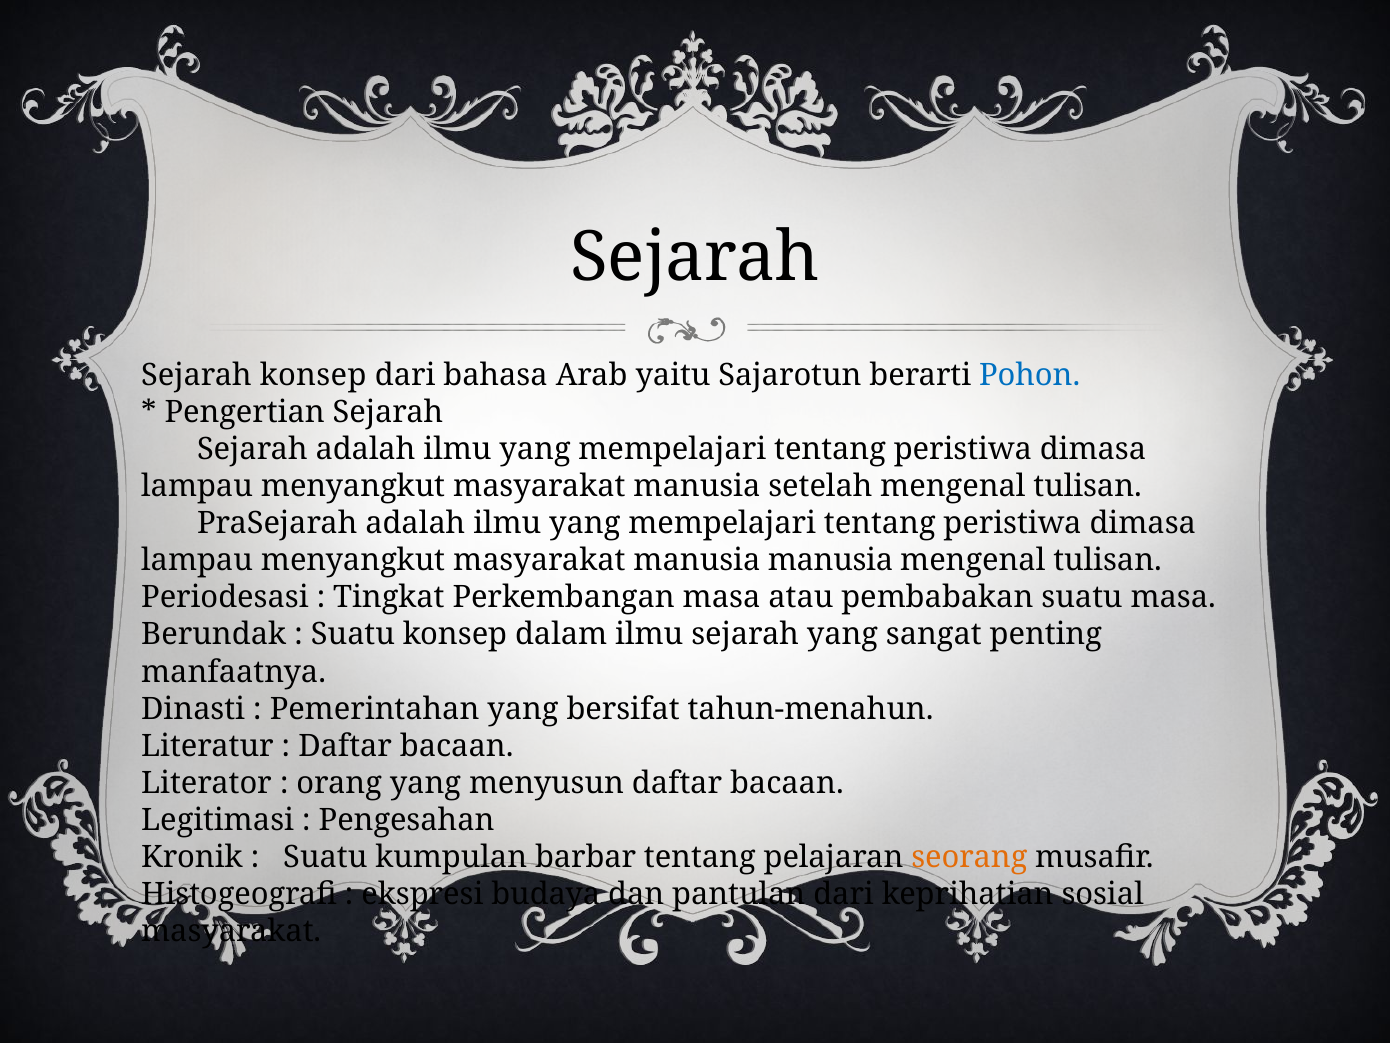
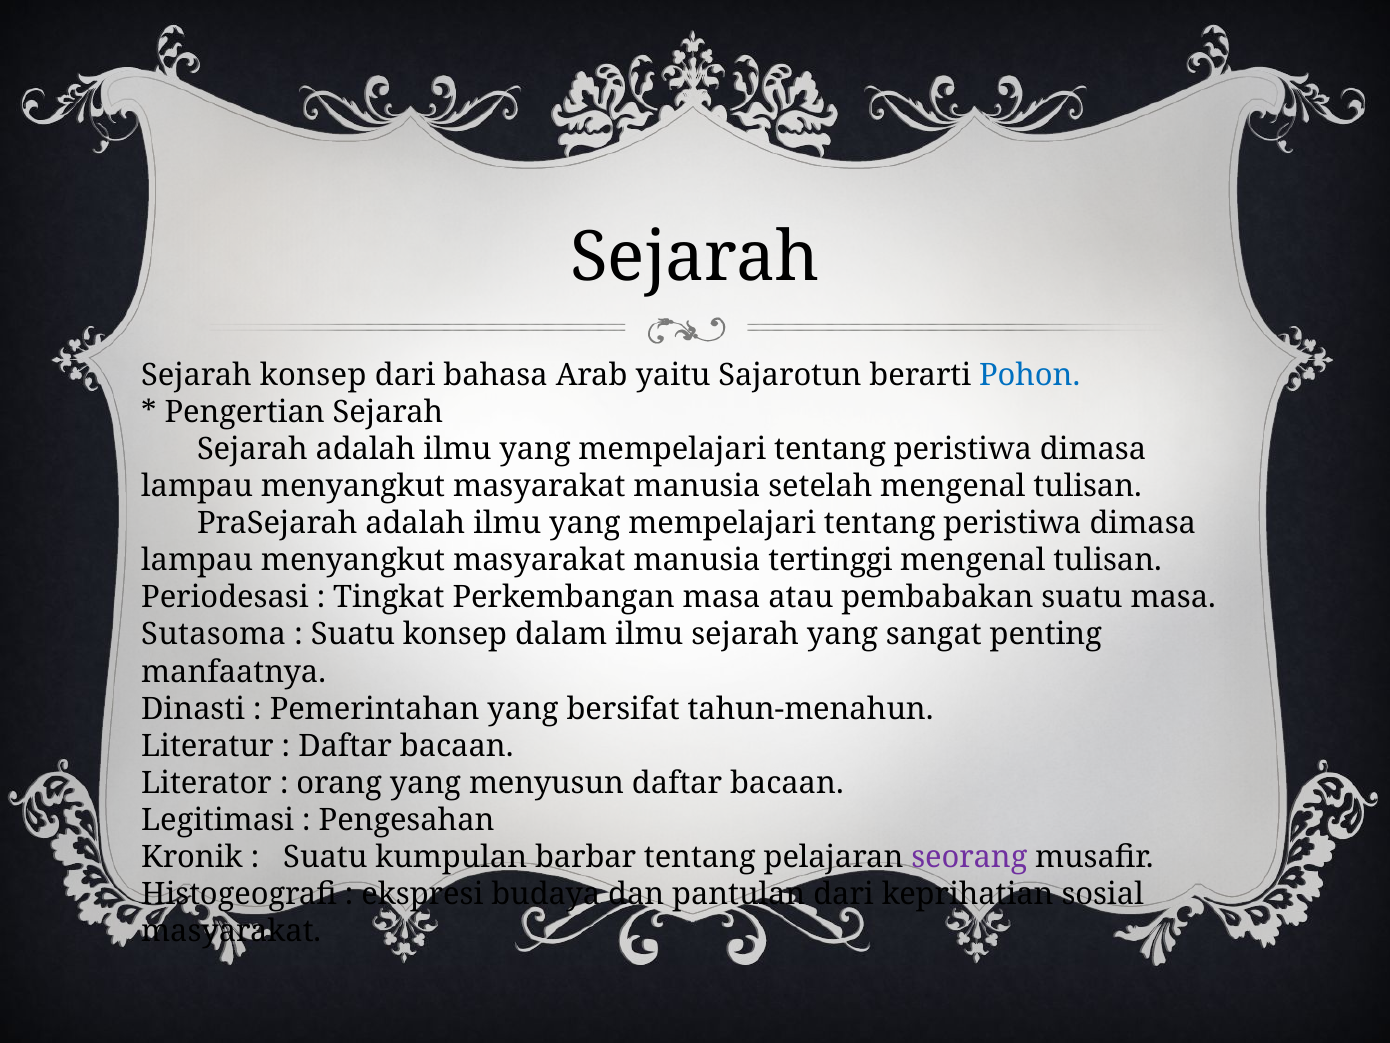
manusia manusia: manusia -> tertinggi
Berundak: Berundak -> Sutasoma
seorang colour: orange -> purple
